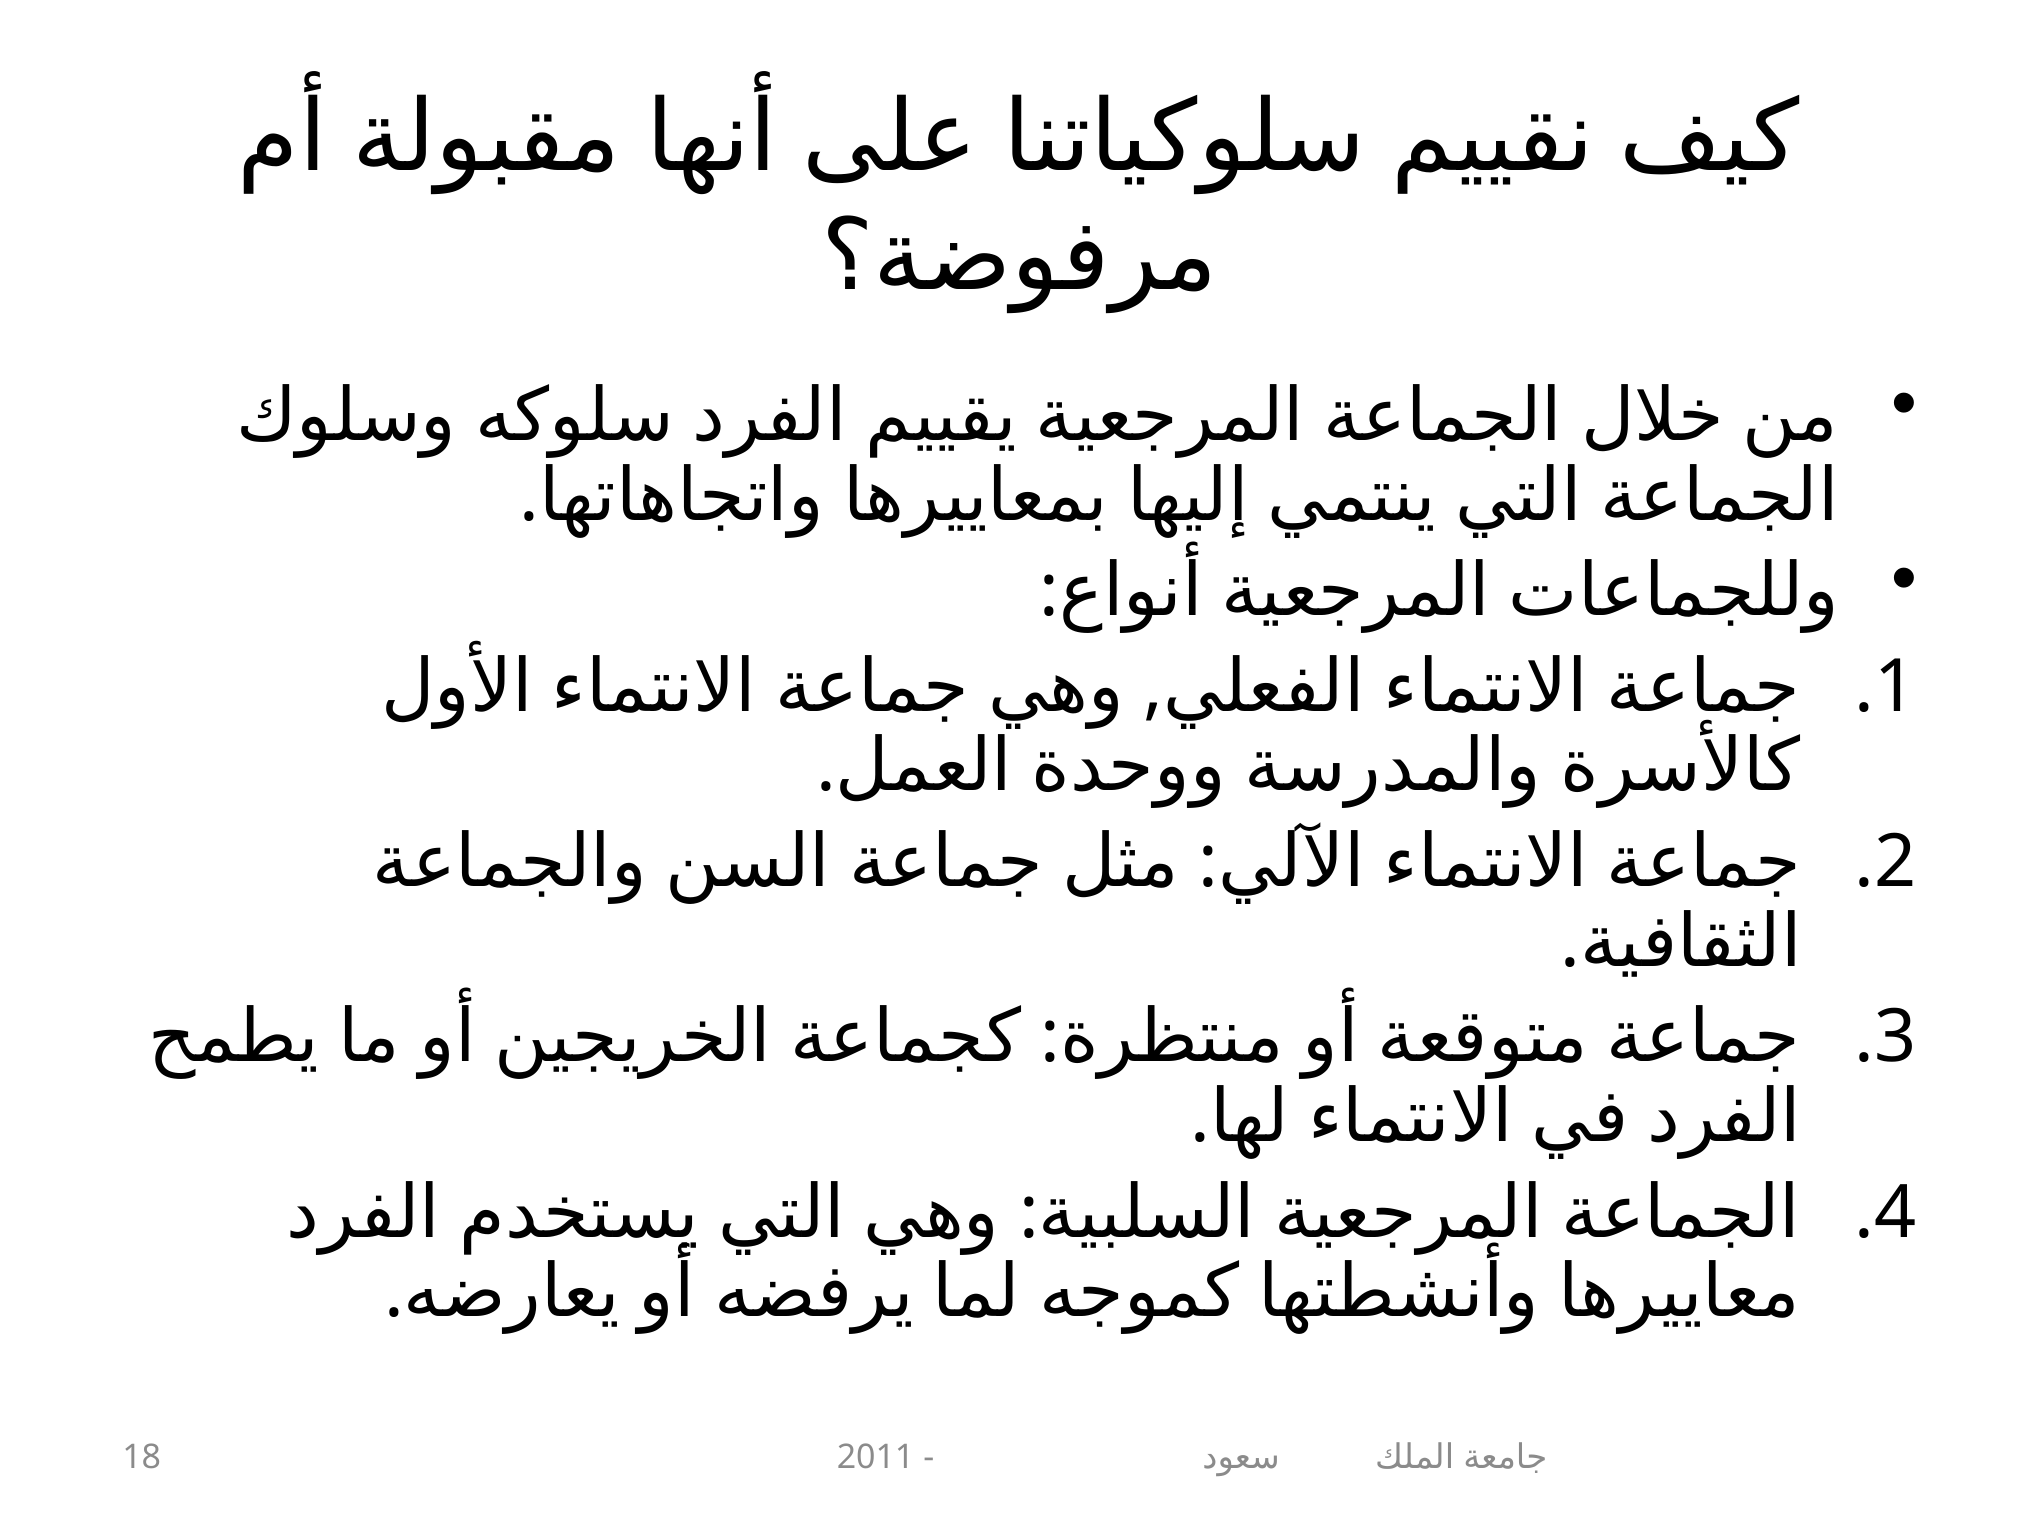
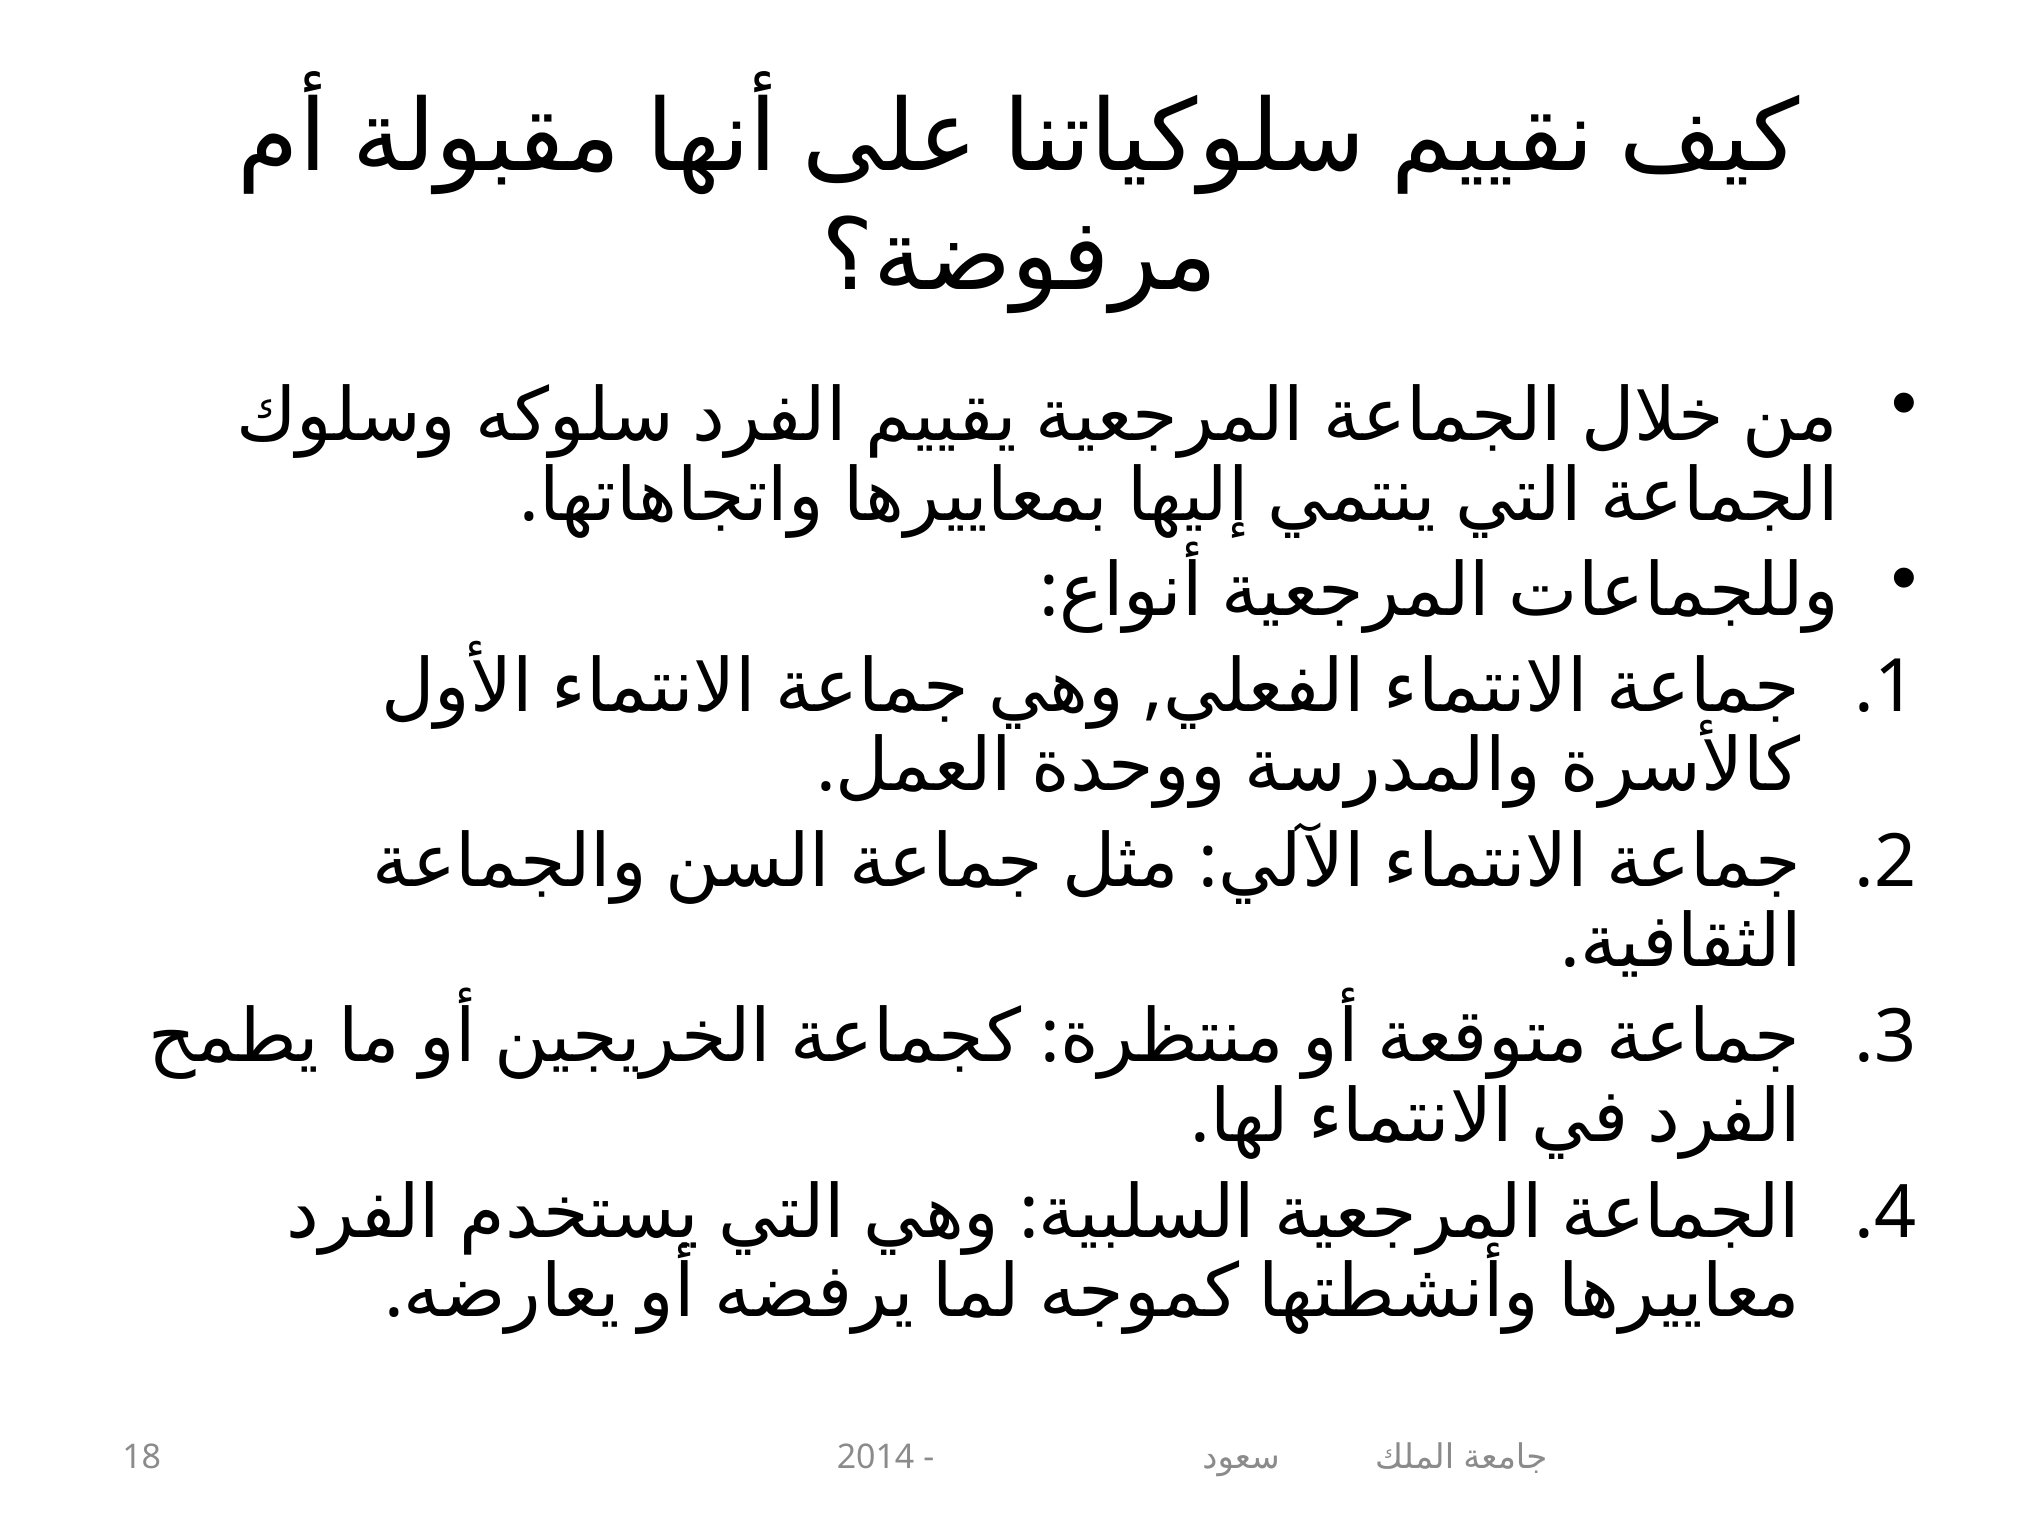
2011: 2011 -> 2014
